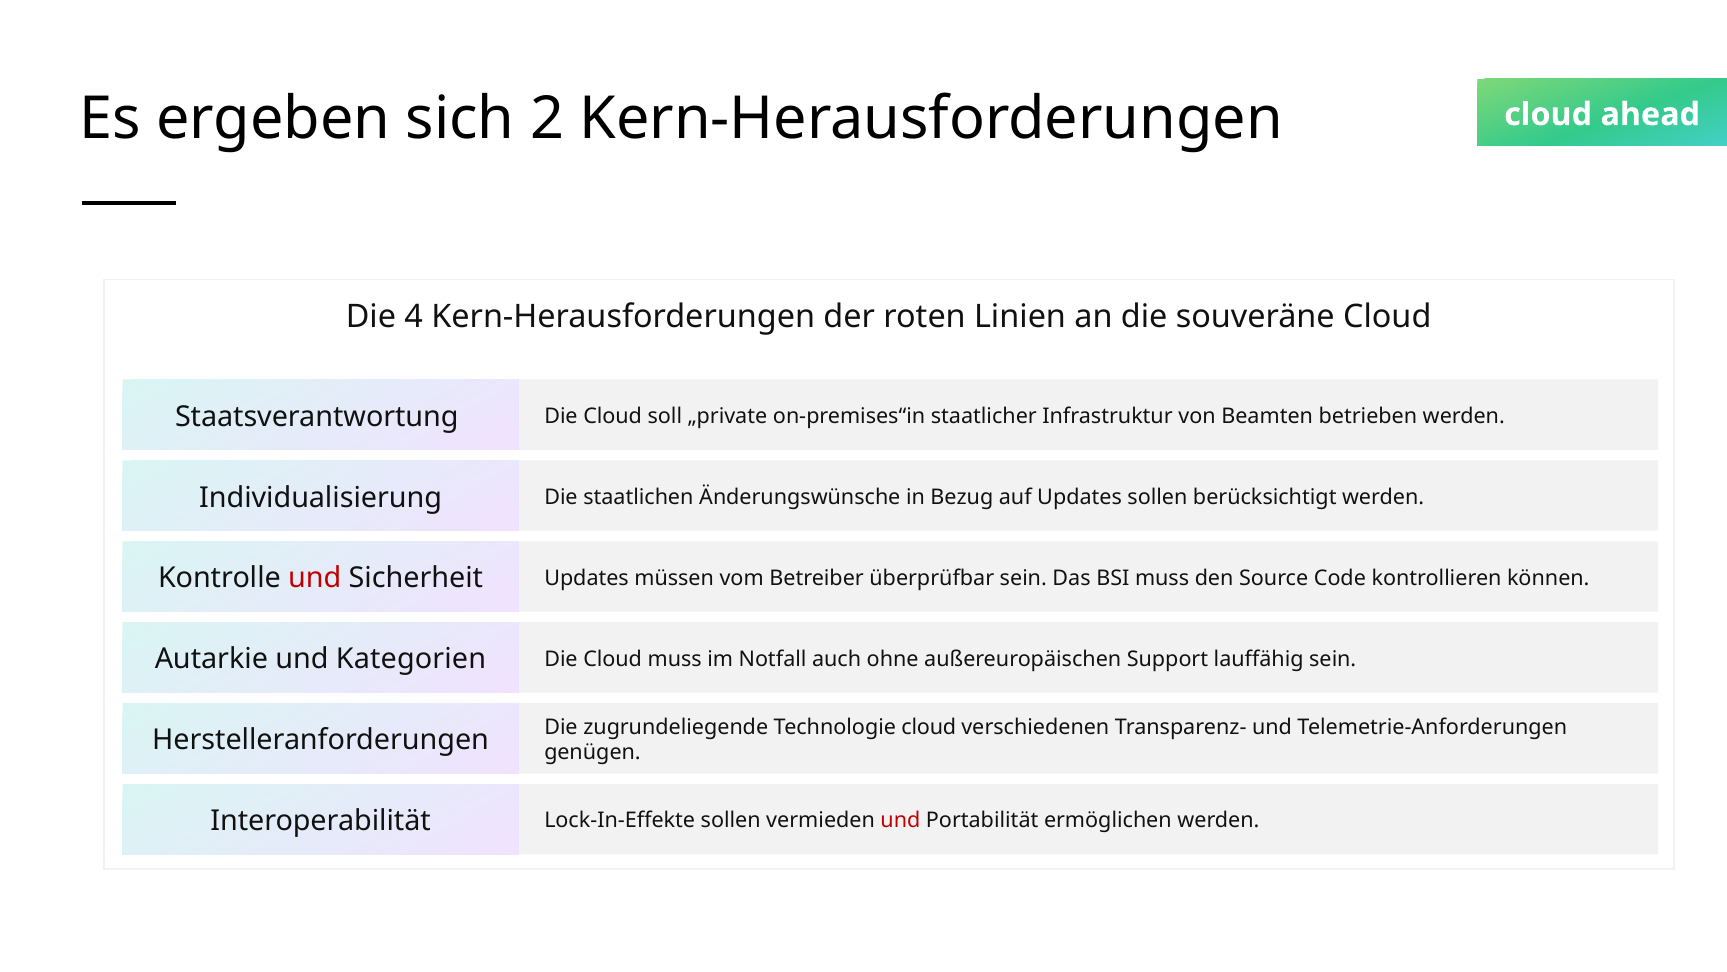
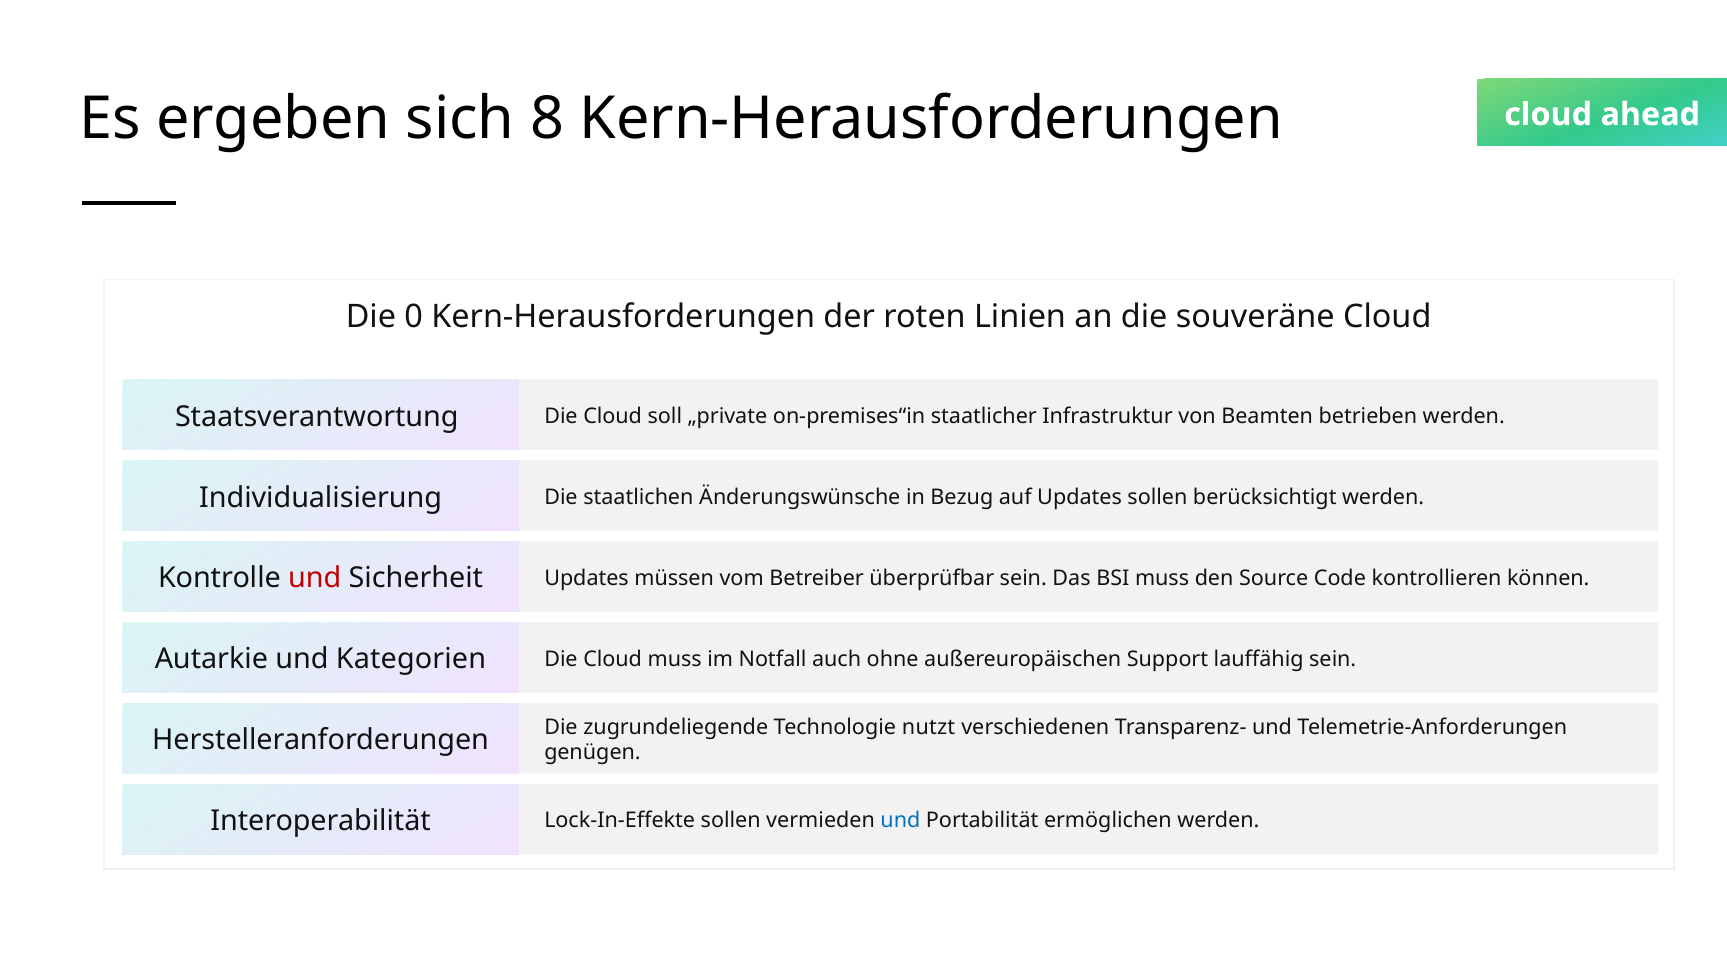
2: 2 -> 8
4: 4 -> 0
Technologie cloud: cloud -> nutzt
und at (900, 820) colour: red -> blue
